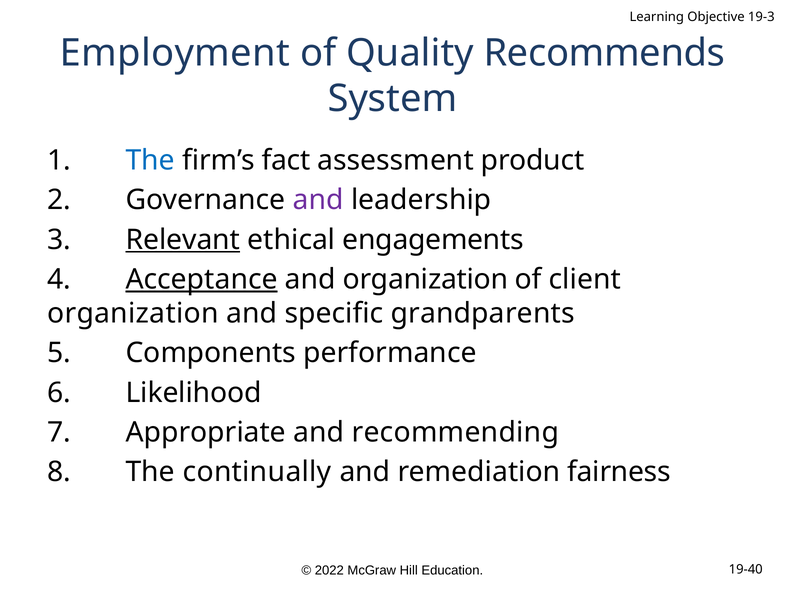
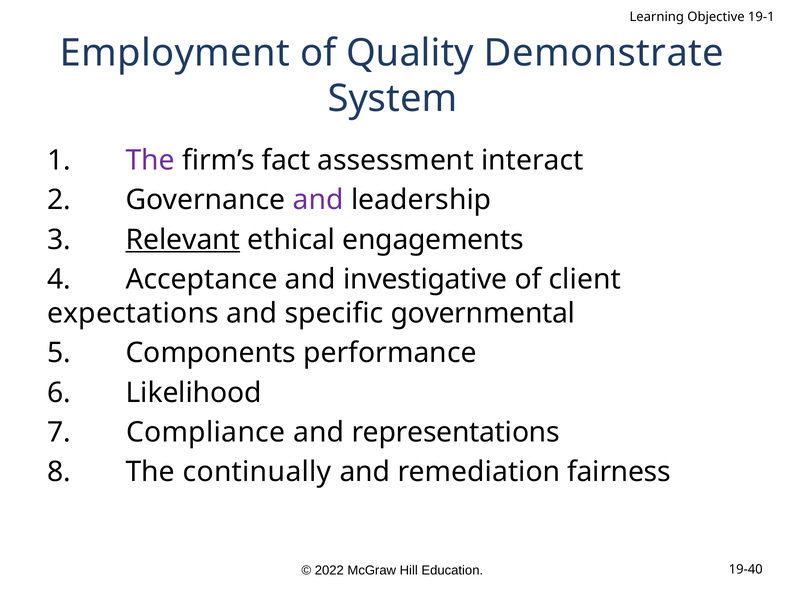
19-3: 19-3 -> 19-1
Recommends: Recommends -> Demonstrate
The at (150, 160) colour: blue -> purple
product: product -> interact
Acceptance underline: present -> none
and organization: organization -> investigative
organization at (133, 313): organization -> expectations
grandparents: grandparents -> governmental
Appropriate: Appropriate -> Compliance
recommending: recommending -> representations
